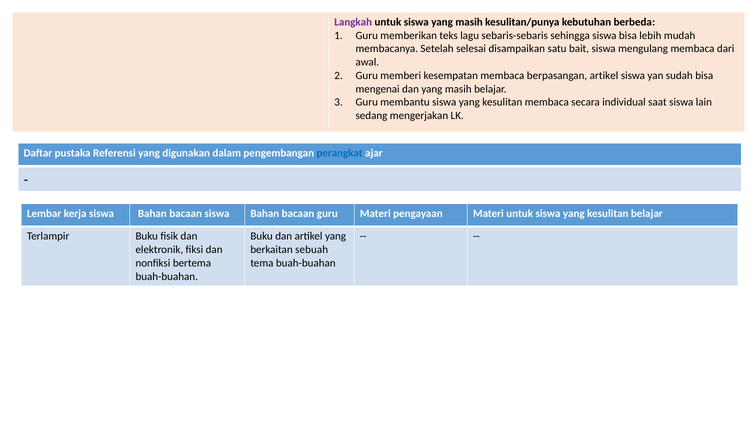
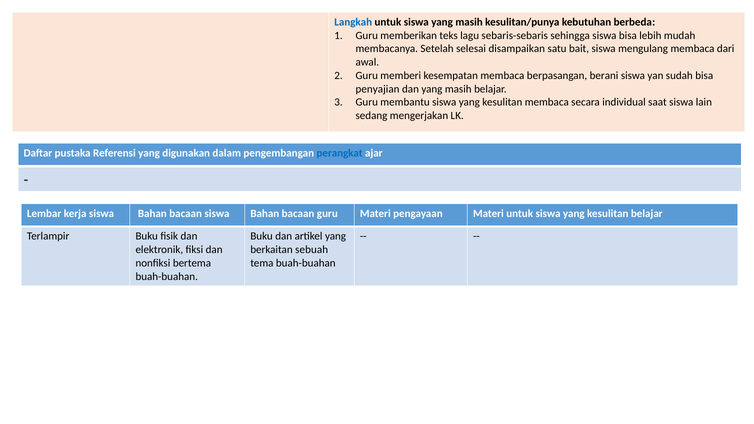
Langkah colour: purple -> blue
berpasangan artikel: artikel -> berani
mengenai: mengenai -> penyajian
